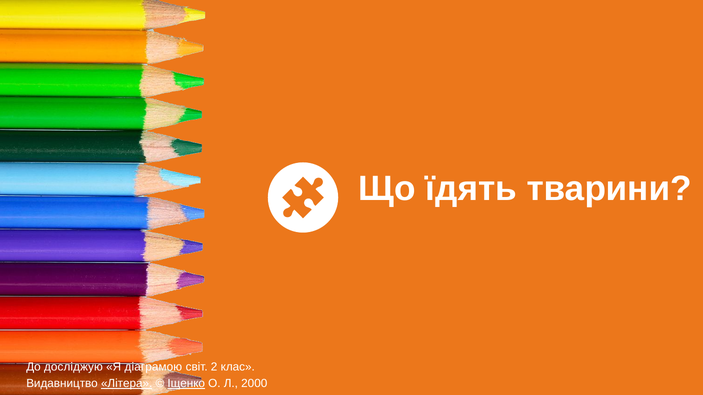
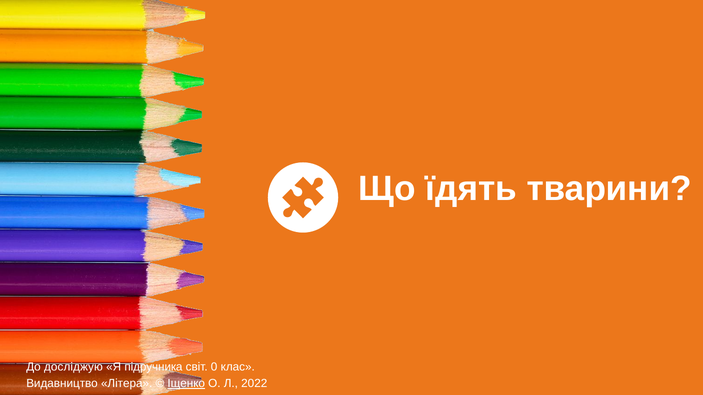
діаграмою: діаграмою -> підручника
2: 2 -> 0
Літера underline: present -> none
2000: 2000 -> 2022
